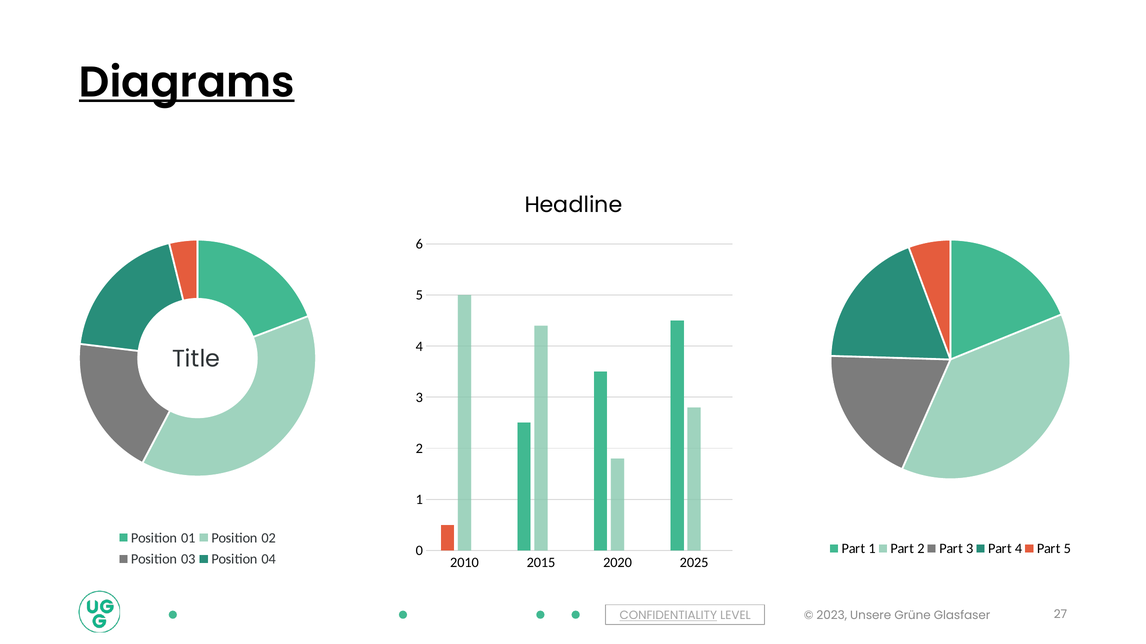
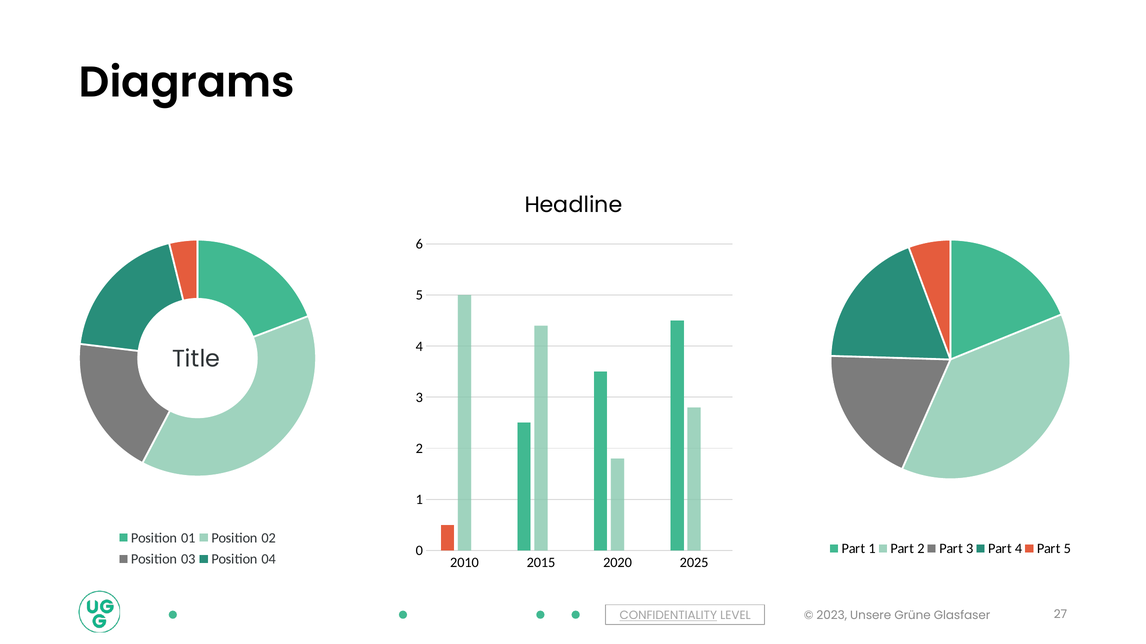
Diagrams underline: present -> none
